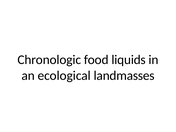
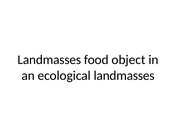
Chronologic at (49, 60): Chronologic -> Landmasses
liquids: liquids -> object
